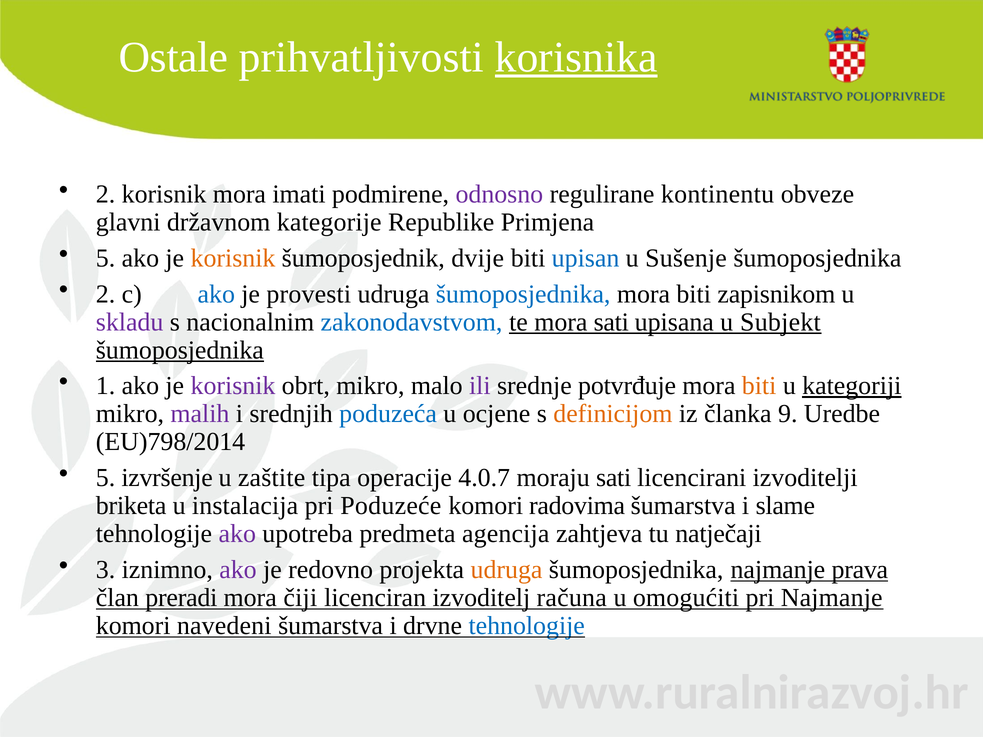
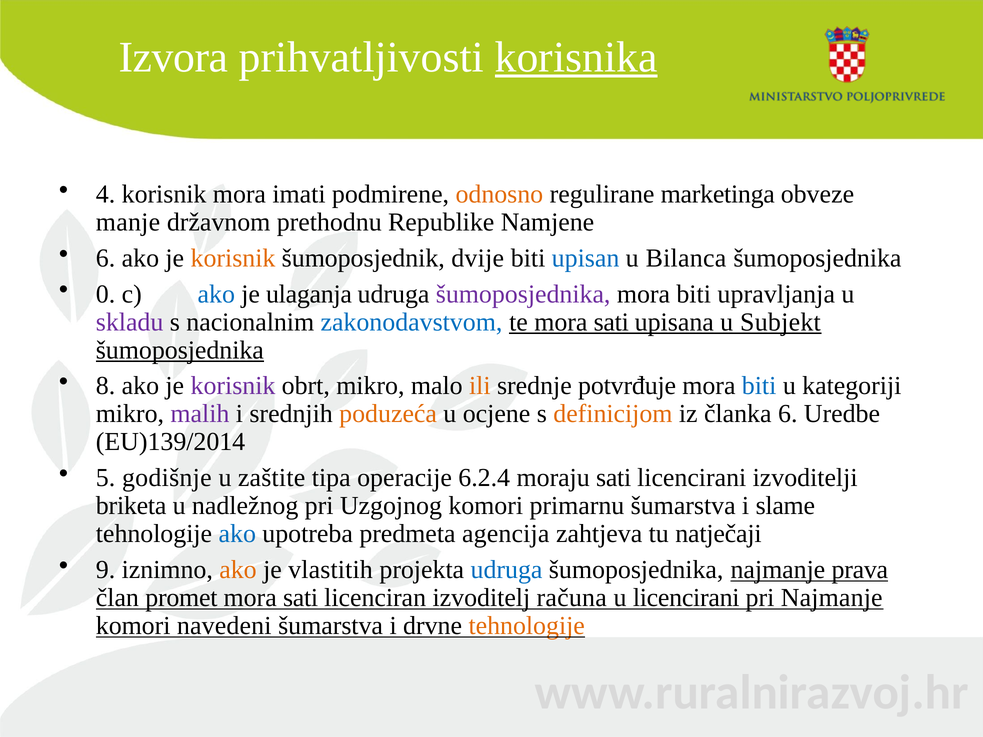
Ostale: Ostale -> Izvora
2 at (106, 194): 2 -> 4
odnosno colour: purple -> orange
kontinentu: kontinentu -> marketinga
glavni: glavni -> manje
kategorije: kategorije -> prethodnu
Primjena: Primjena -> Namjene
5 at (106, 258): 5 -> 6
Sušenje: Sušenje -> Bilanca
2 at (106, 294): 2 -> 0
provesti: provesti -> ulaganja
šumoposjednika at (523, 294) colour: blue -> purple
zapisnikom: zapisnikom -> upravljanja
1: 1 -> 8
ili colour: purple -> orange
biti at (759, 386) colour: orange -> blue
kategoriji underline: present -> none
poduzeća colour: blue -> orange
članka 9: 9 -> 6
EU)798/2014: EU)798/2014 -> EU)139/2014
izvršenje: izvršenje -> godišnje
4.0.7: 4.0.7 -> 6.2.4
instalacija: instalacija -> nadležnog
Poduzeće: Poduzeće -> Uzgojnog
radovima: radovima -> primarnu
ako at (237, 534) colour: purple -> blue
3: 3 -> 9
ako at (238, 570) colour: purple -> orange
redovno: redovno -> vlastitih
udruga at (507, 570) colour: orange -> blue
preradi: preradi -> promet
čiji at (300, 598): čiji -> sati
u omogućiti: omogućiti -> licencirani
tehnologije at (527, 626) colour: blue -> orange
